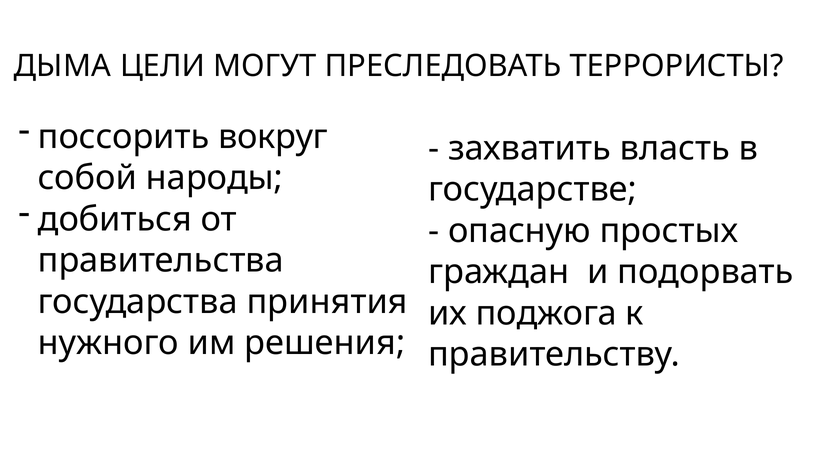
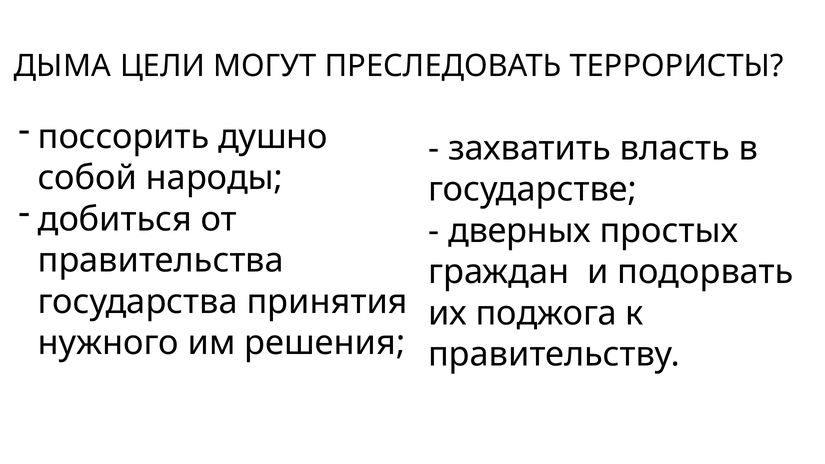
вокруг: вокруг -> душно
опасную: опасную -> дверных
